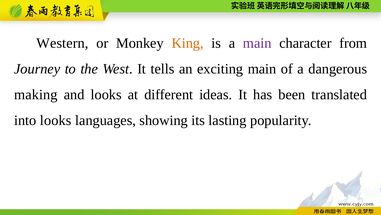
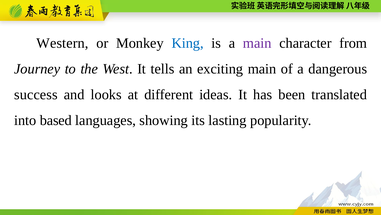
King colour: orange -> blue
making: making -> success
into looks: looks -> based
